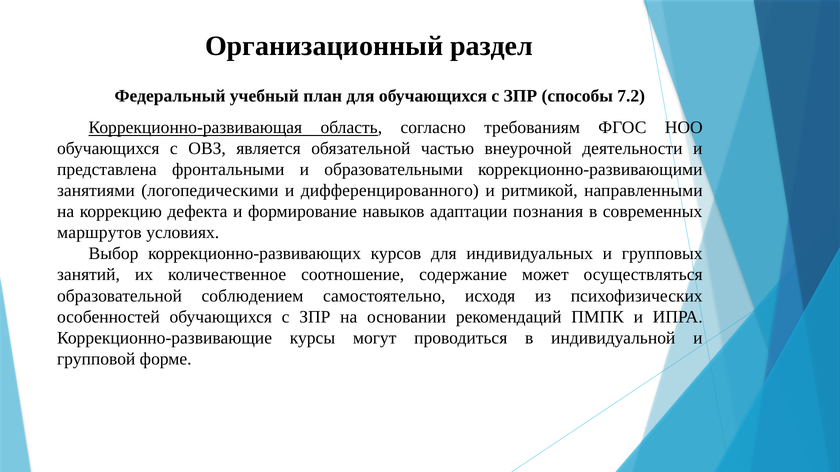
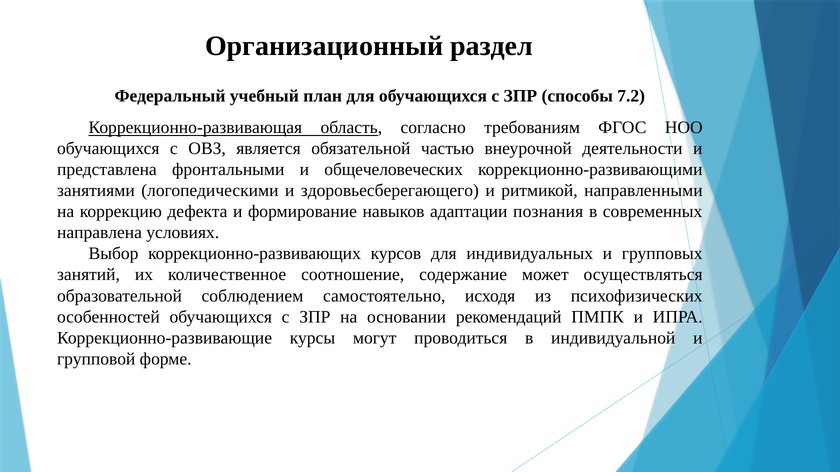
образовательными: образовательными -> общечеловеческих
дифференцированного: дифференцированного -> здоровьесберегающего
маршрутов: маршрутов -> направлена
